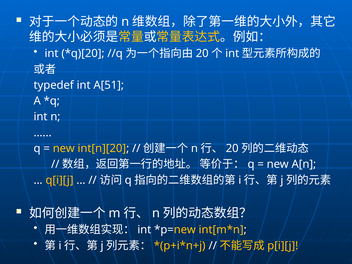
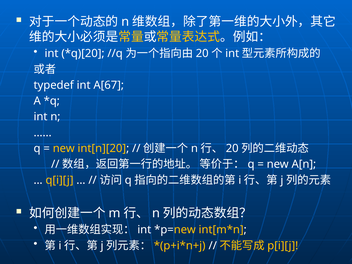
A[51: A[51 -> A[67
